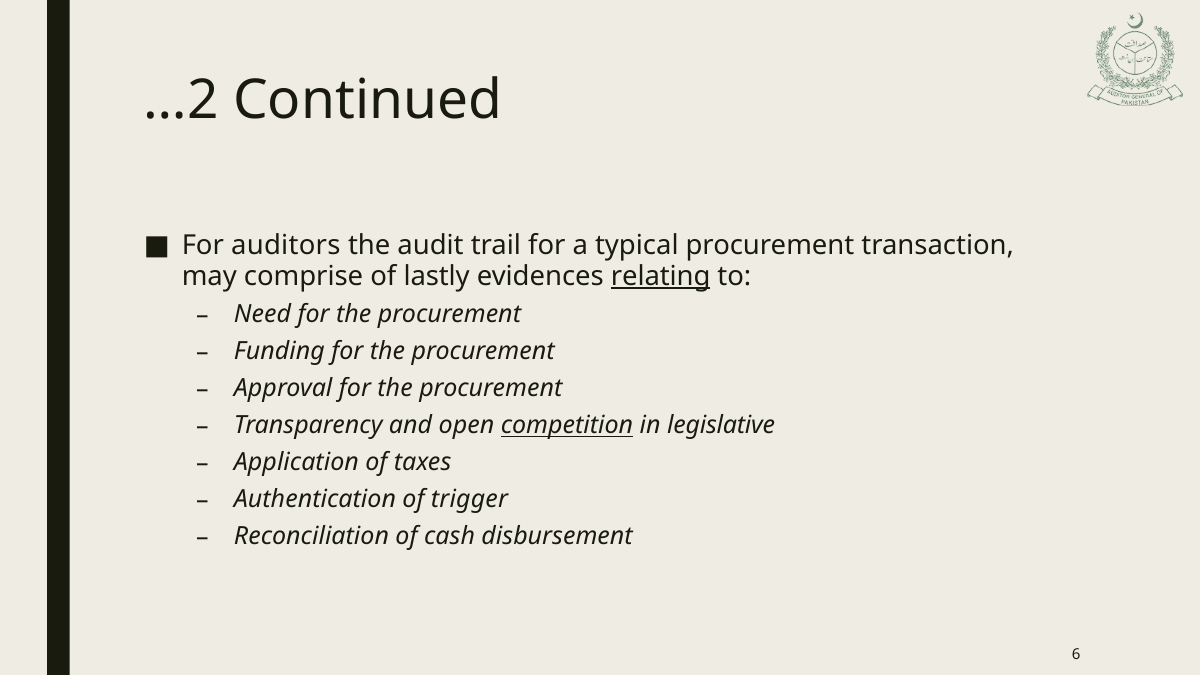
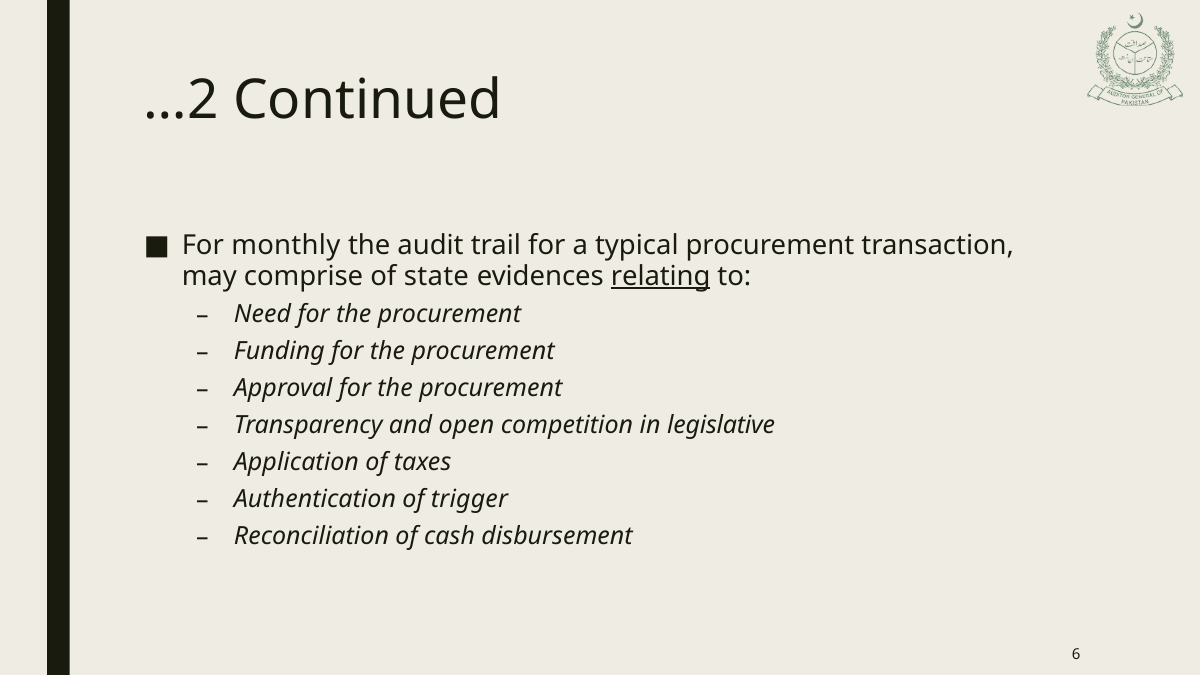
auditors: auditors -> monthly
lastly: lastly -> state
competition underline: present -> none
